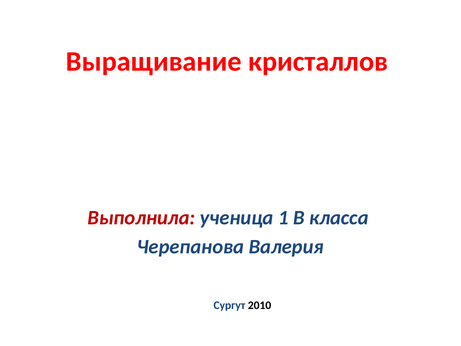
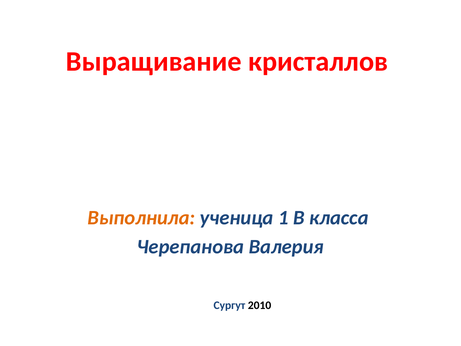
Выполнила colour: red -> orange
